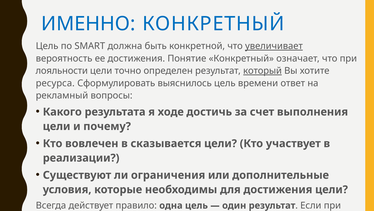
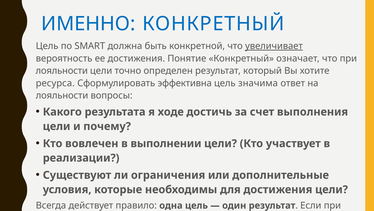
который underline: present -> none
Сформулировать выяснилось: выяснилось -> эффективна
времени: времени -> значима
рекламный at (62, 95): рекламный -> лояльности
сказывается: сказывается -> выполнении
